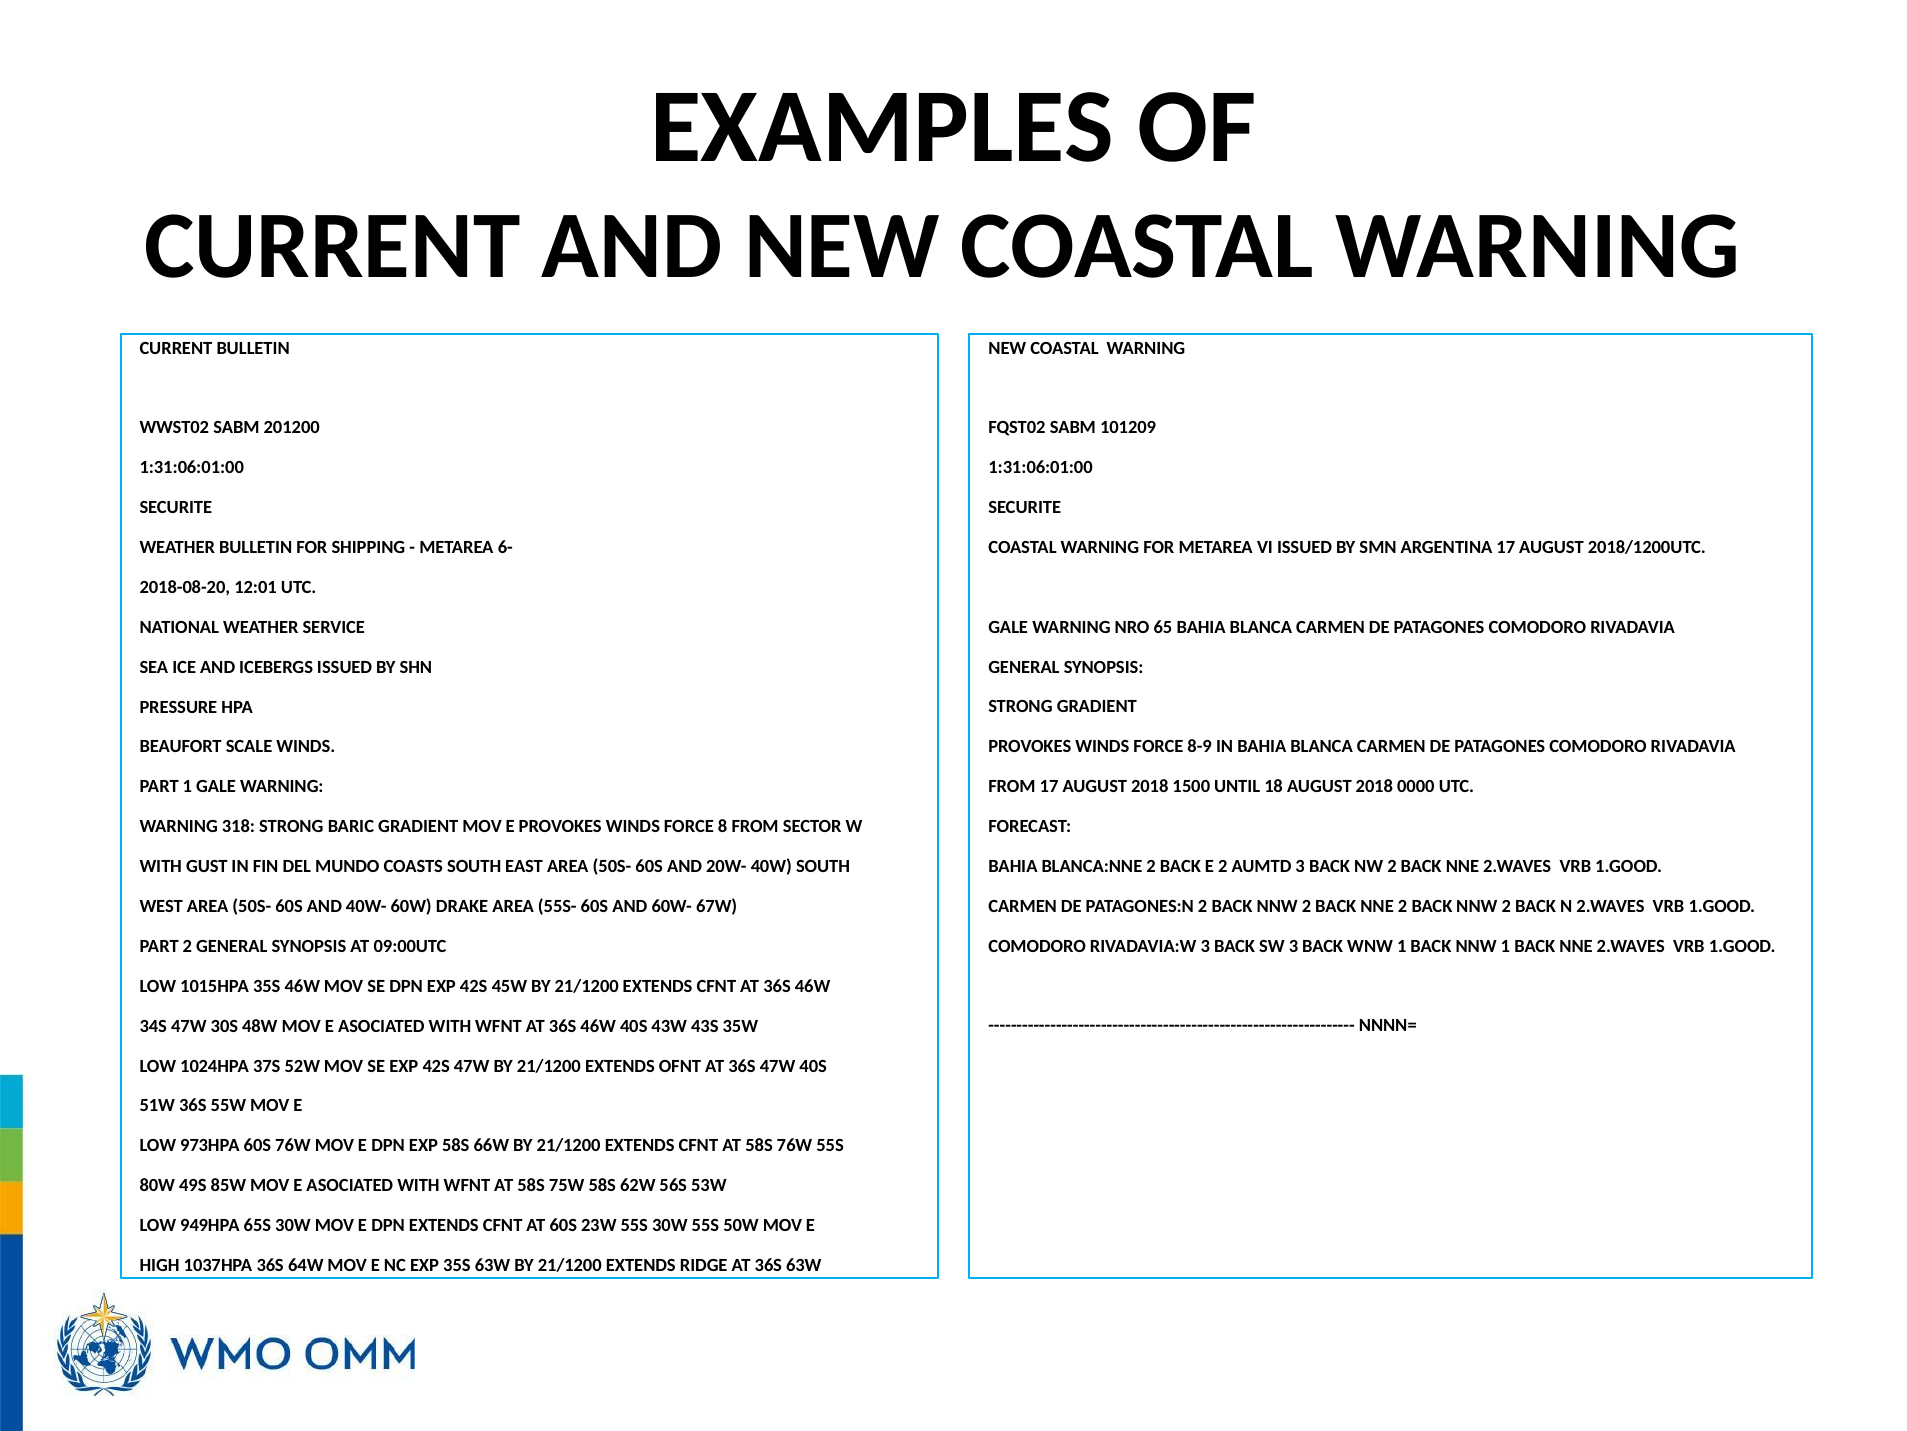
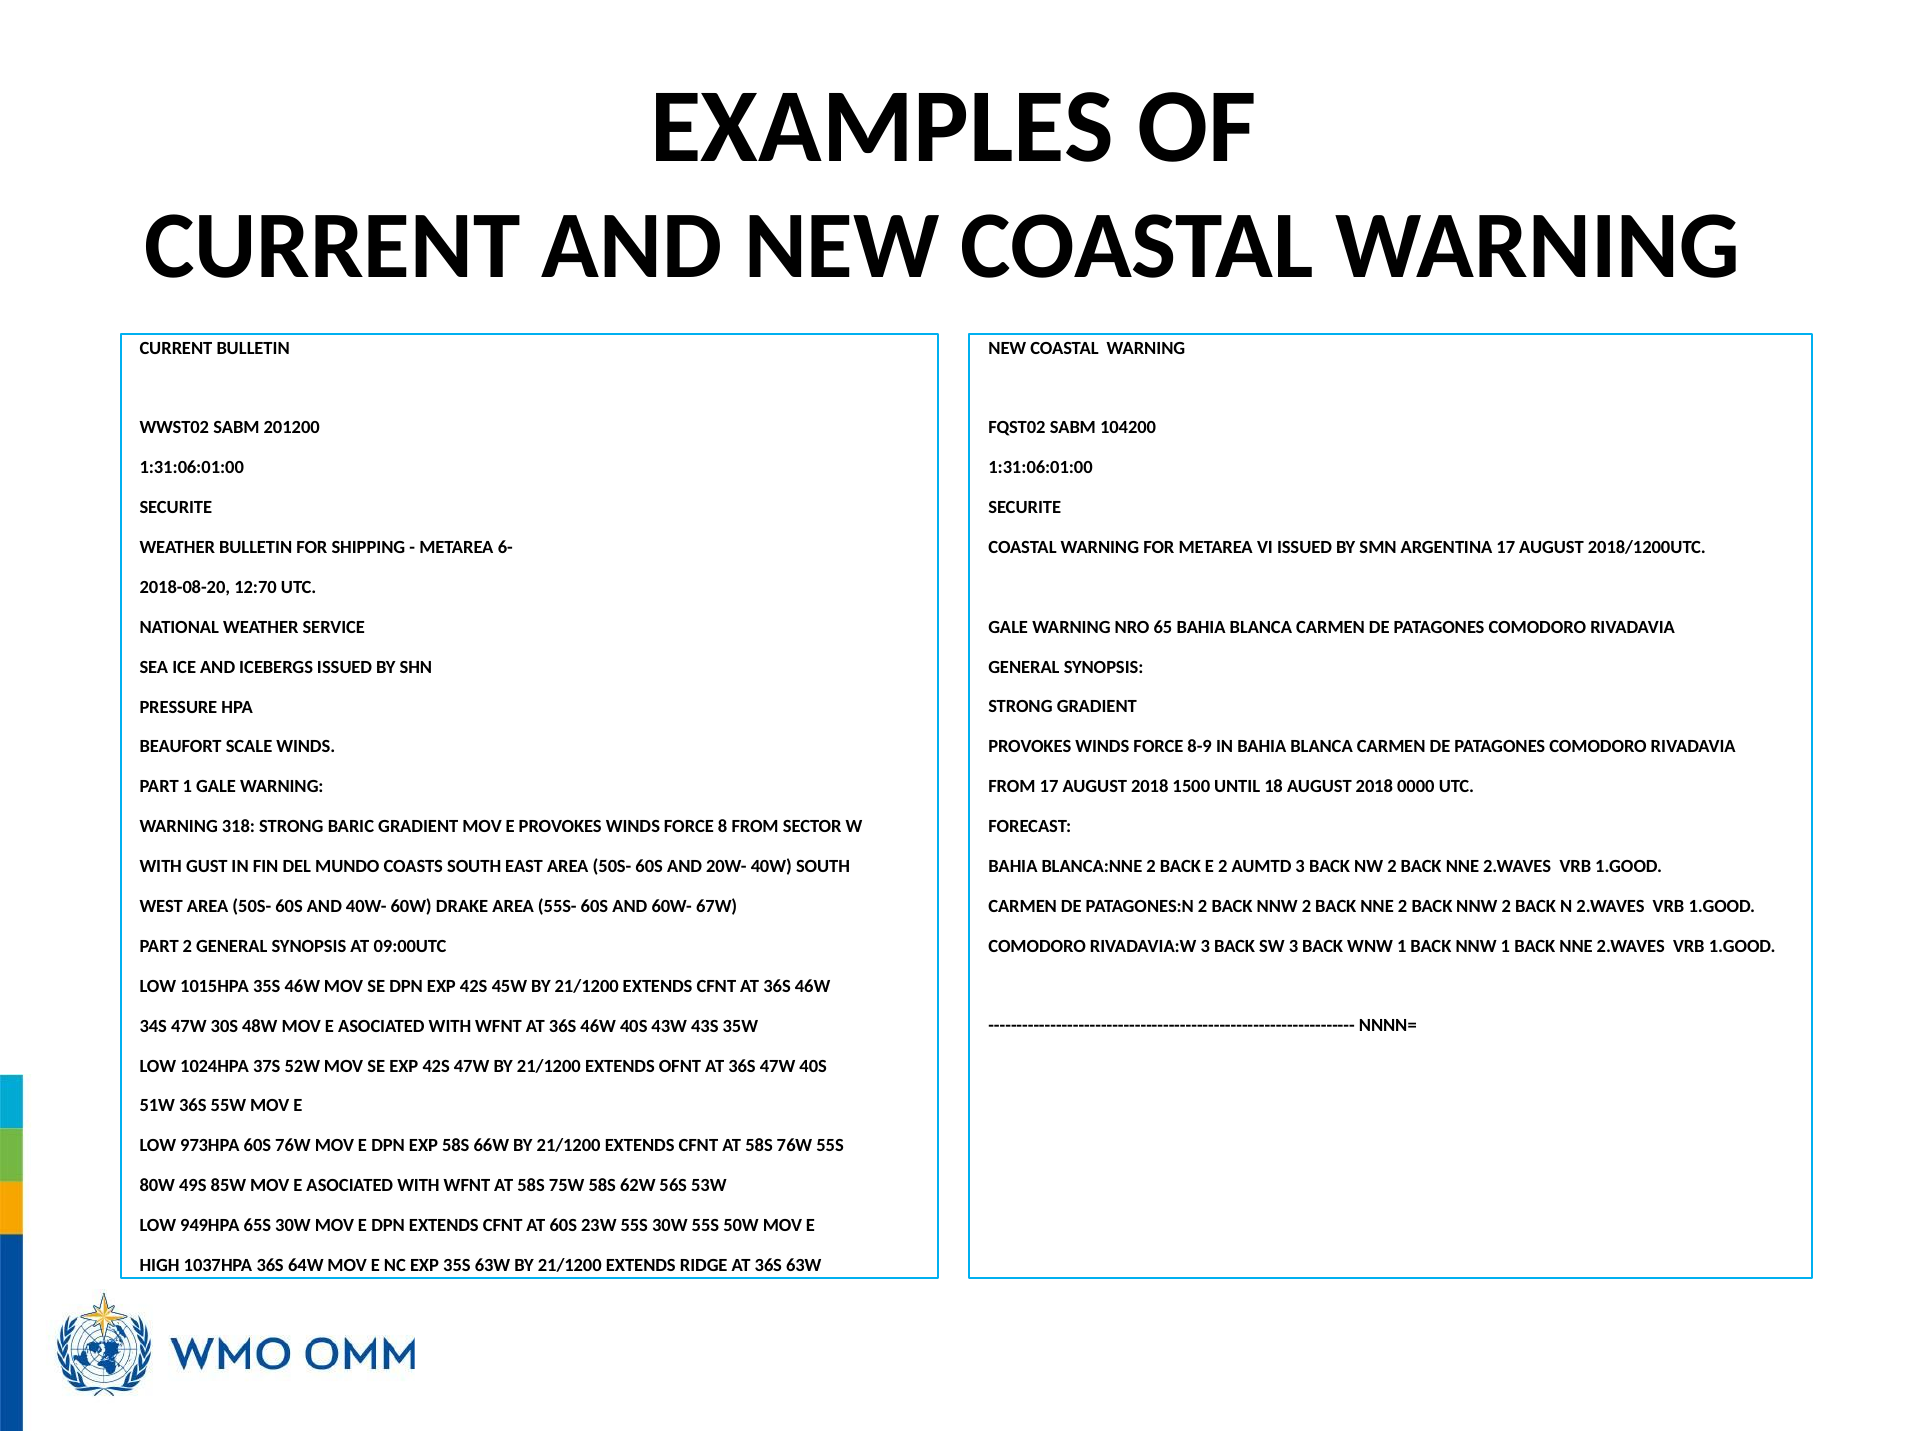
101209: 101209 -> 104200
12:01: 12:01 -> 12:70
